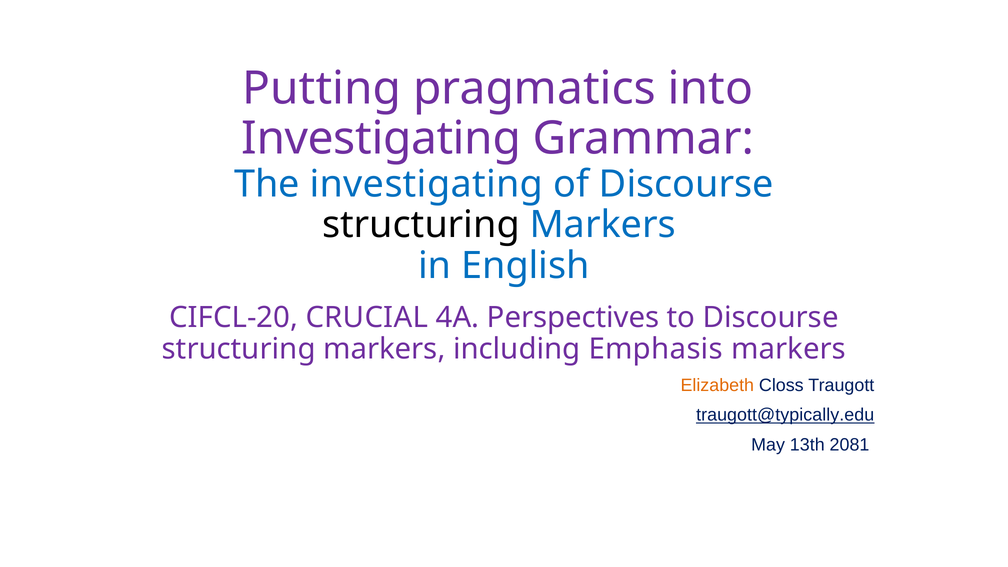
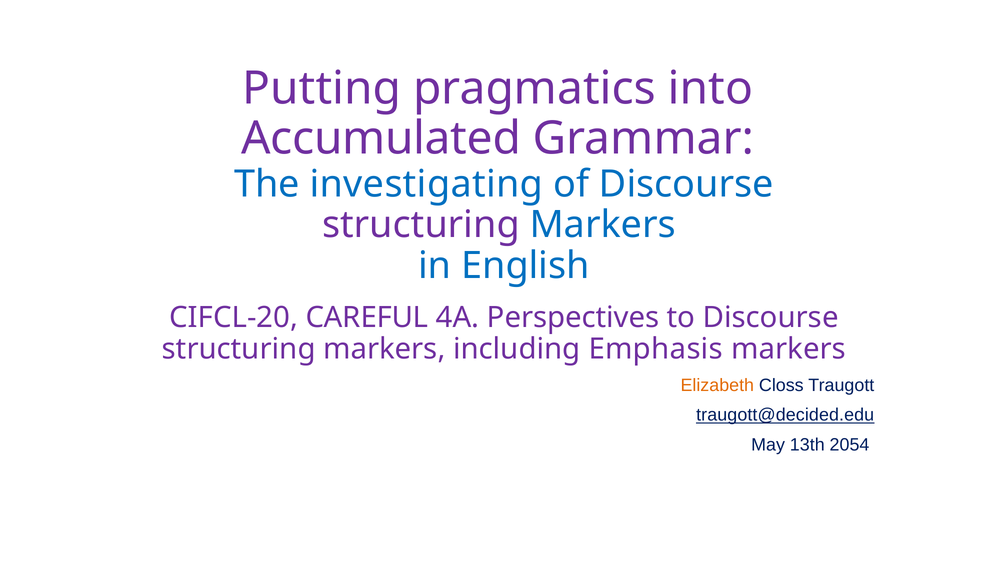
Investigating at (381, 139): Investigating -> Accumulated
structuring at (421, 225) colour: black -> purple
CRUCIAL: CRUCIAL -> CAREFUL
traugott@typically.edu: traugott@typically.edu -> traugott@decided.edu
2081: 2081 -> 2054
